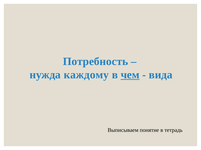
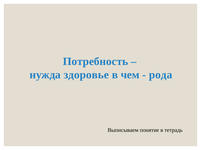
каждому: каждому -> здоровье
чем underline: present -> none
вида: вида -> рода
